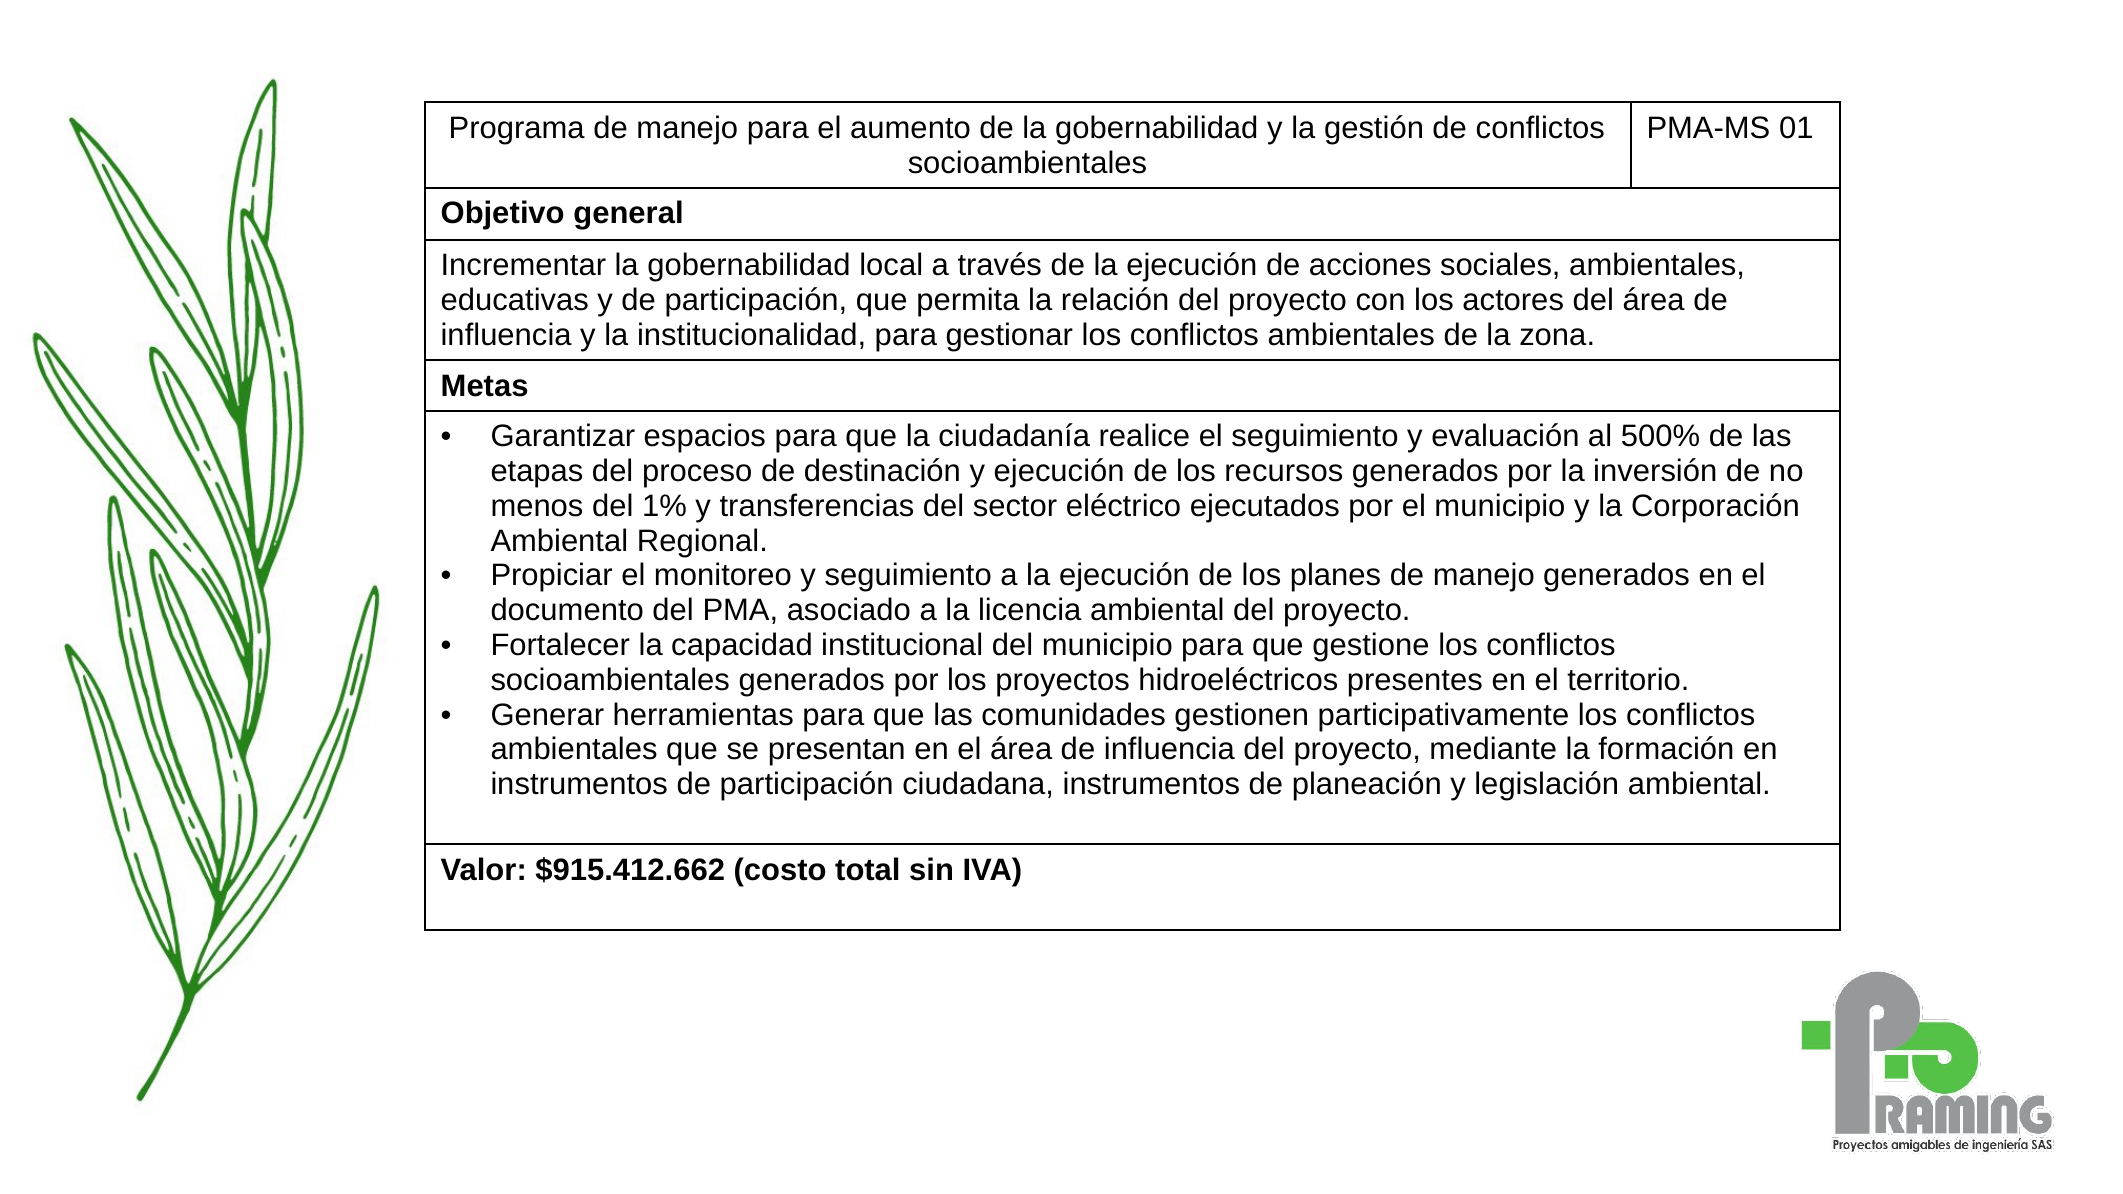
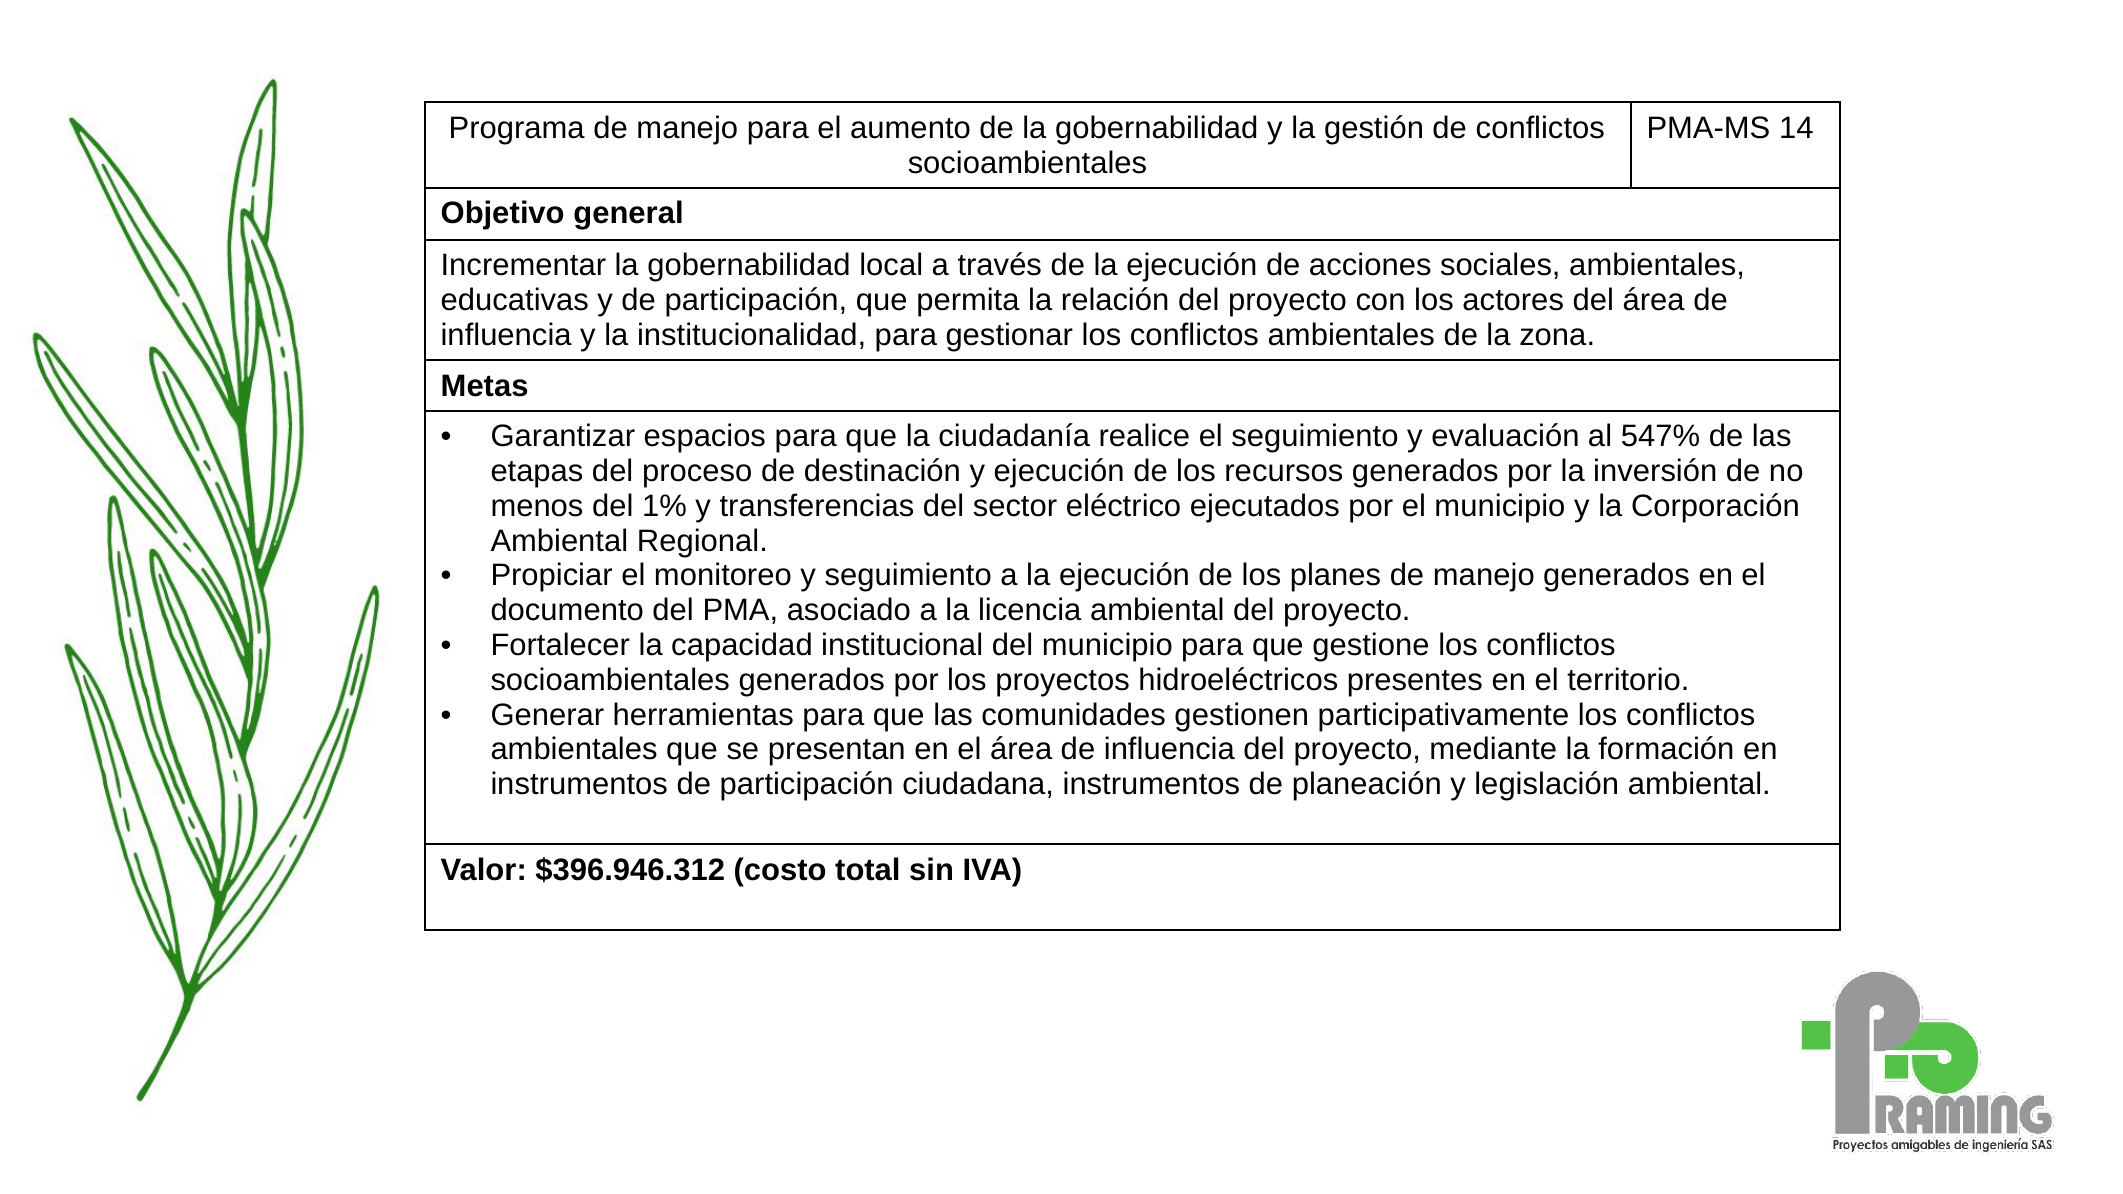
01: 01 -> 14
500%: 500% -> 547%
$915.412.662: $915.412.662 -> $396.946.312
